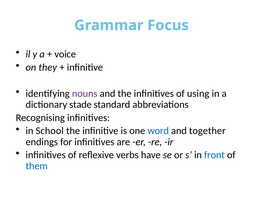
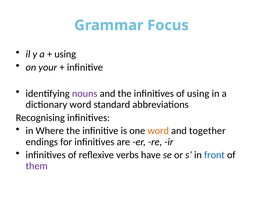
voice at (65, 54): voice -> using
they: they -> your
dictionary stade: stade -> word
School: School -> Where
word at (158, 131) colour: blue -> orange
them colour: blue -> purple
